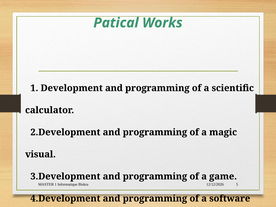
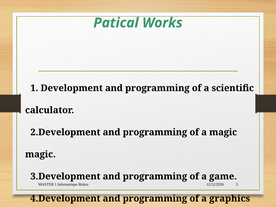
visual at (40, 154): visual -> magic
software: software -> graphics
